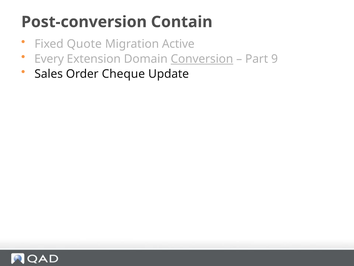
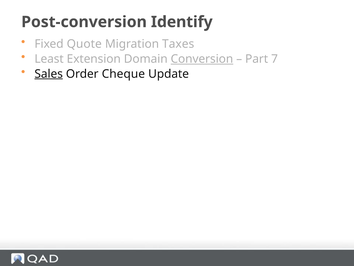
Contain: Contain -> Identify
Active: Active -> Taxes
Every: Every -> Least
9: 9 -> 7
Sales underline: none -> present
